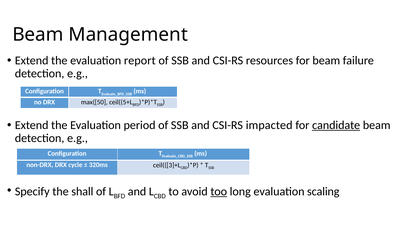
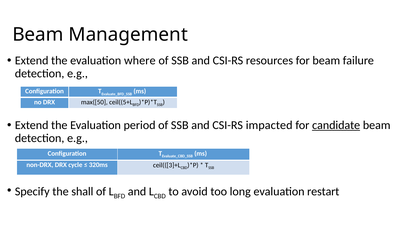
report: report -> where
too underline: present -> none
scaling: scaling -> restart
